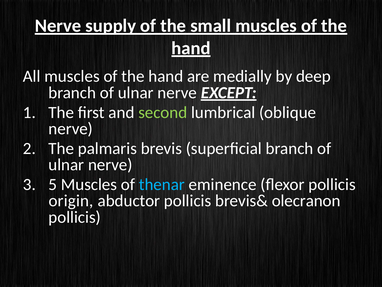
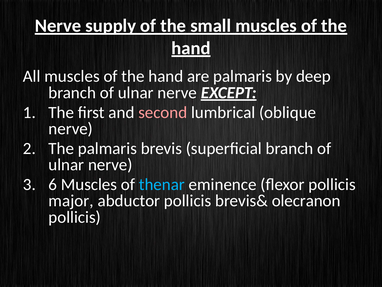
are medially: medially -> palmaris
second colour: light green -> pink
5: 5 -> 6
origin: origin -> major
